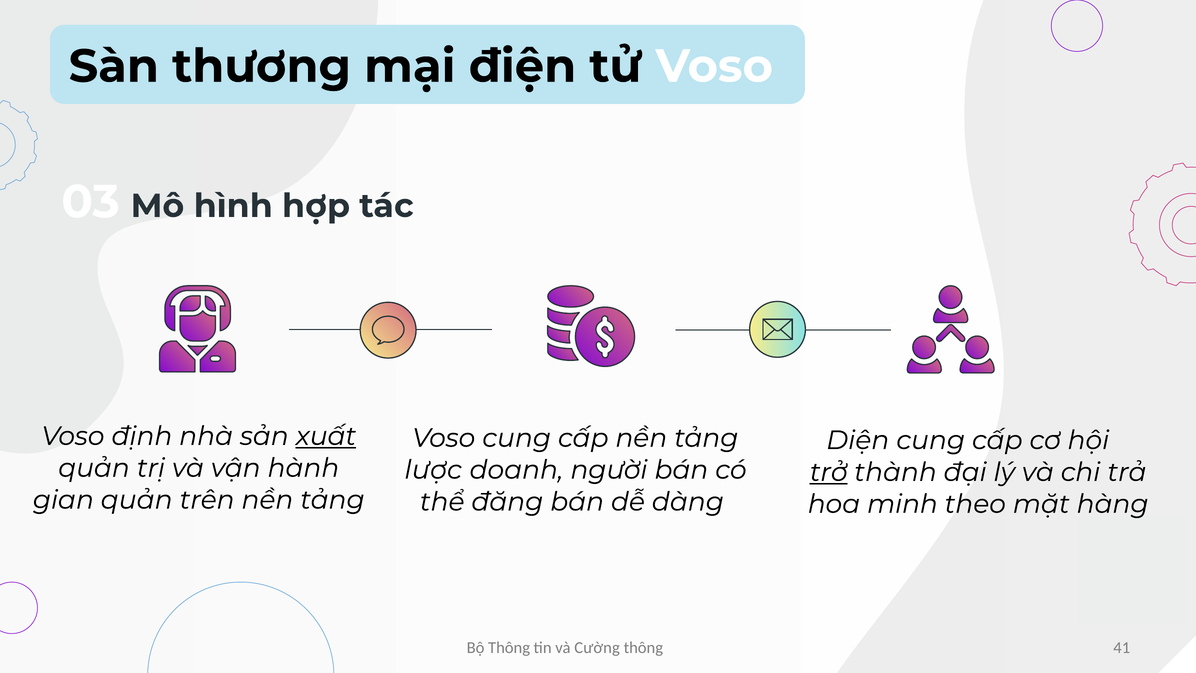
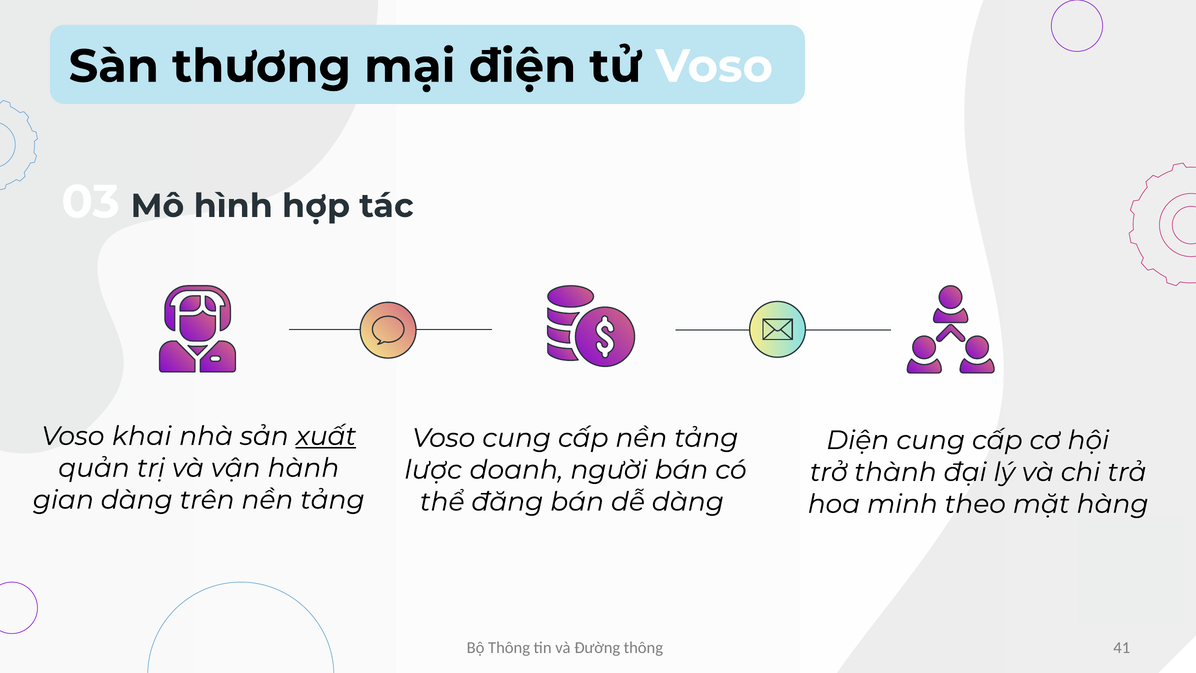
định: định -> khai
trở underline: present -> none
gian quản: quản -> dàng
Cường: Cường -> Đường
